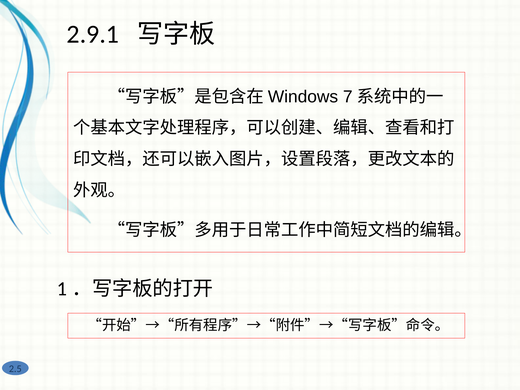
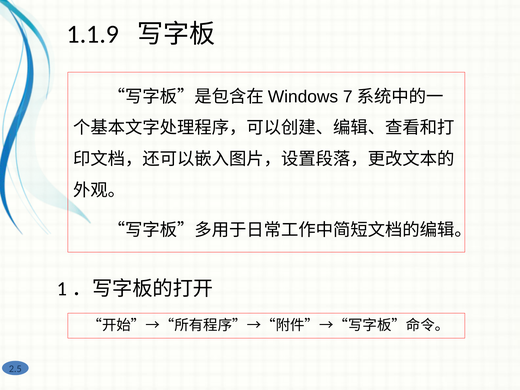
2.9.1: 2.9.1 -> 1.1.9
